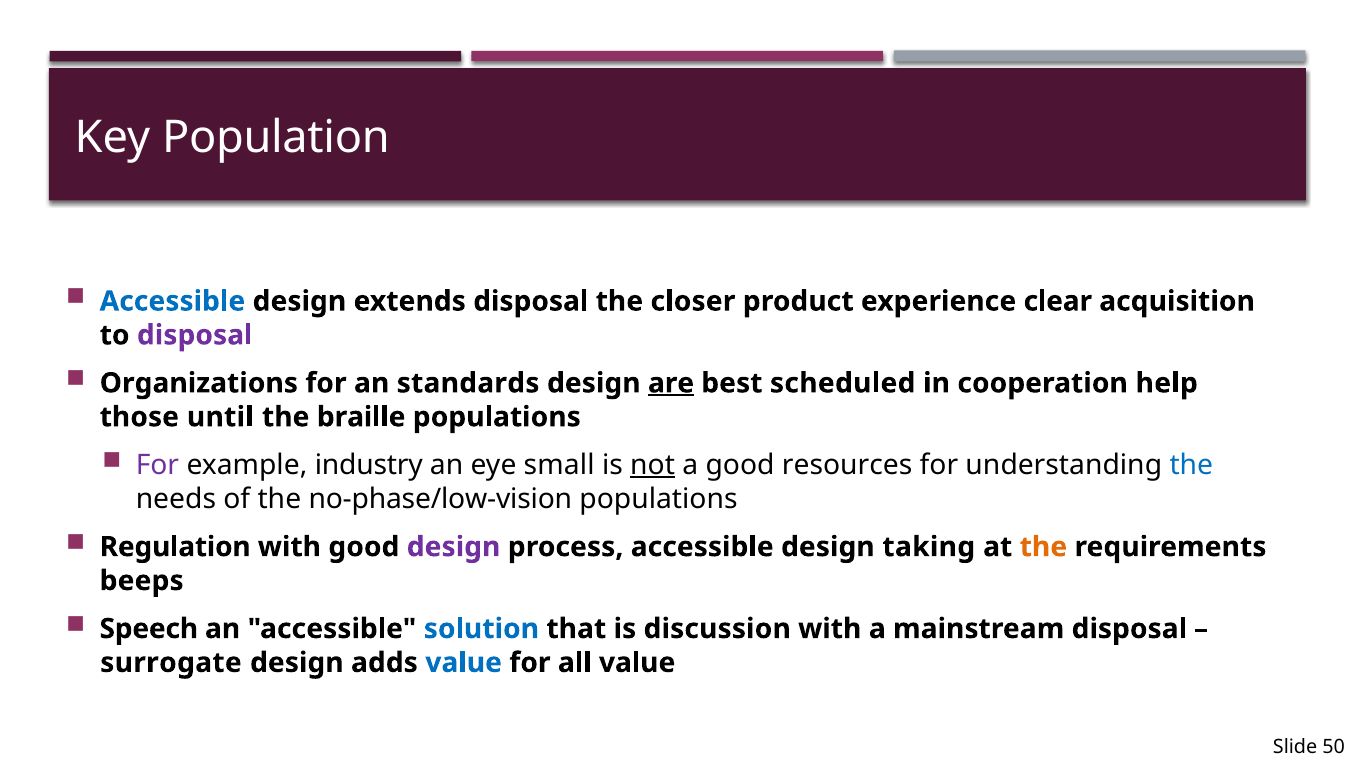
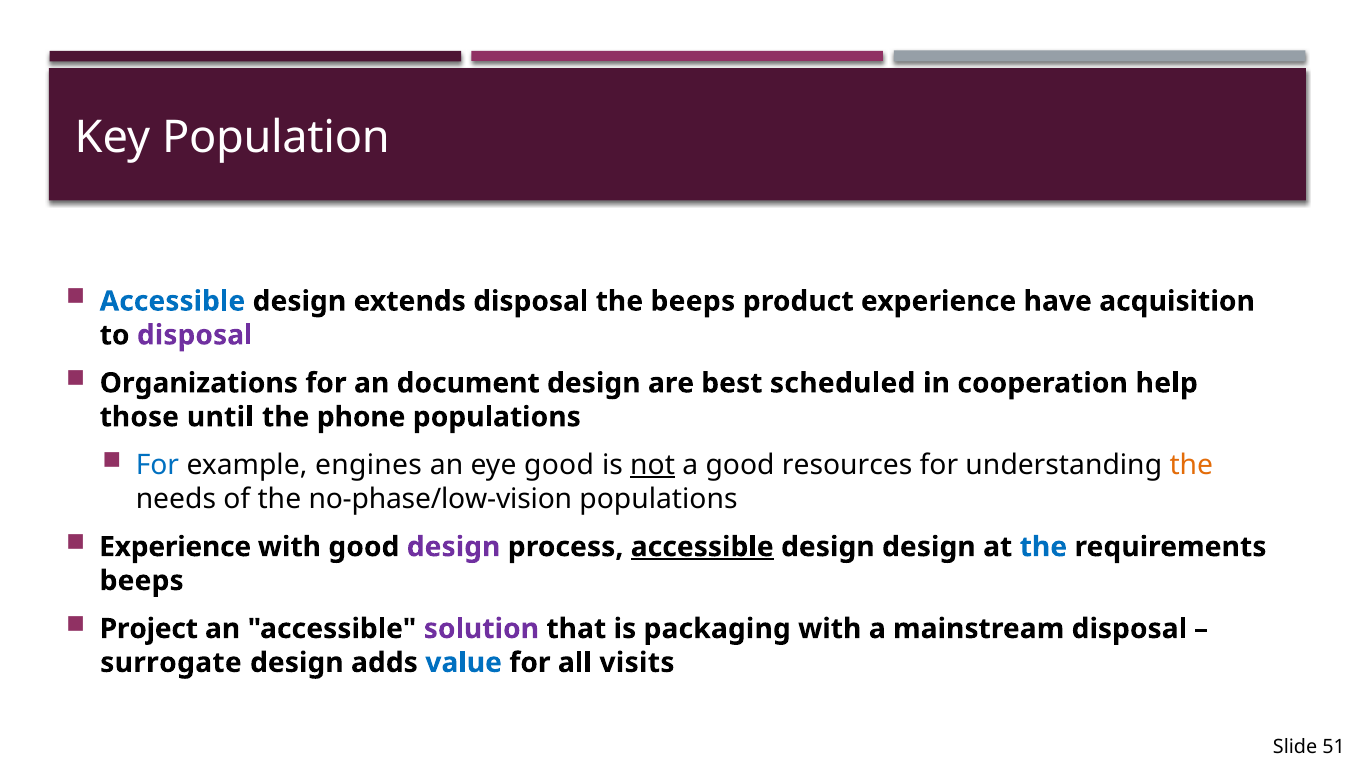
the closer: closer -> beeps
clear: clear -> have
standards: standards -> document
are underline: present -> none
braille: braille -> phone
For at (157, 465) colour: purple -> blue
industry: industry -> engines
eye small: small -> good
the at (1191, 465) colour: blue -> orange
Regulation at (175, 547): Regulation -> Experience
accessible at (702, 547) underline: none -> present
design taking: taking -> design
the at (1043, 547) colour: orange -> blue
Speech: Speech -> Project
solution colour: blue -> purple
discussion: discussion -> packaging
all value: value -> visits
50: 50 -> 51
